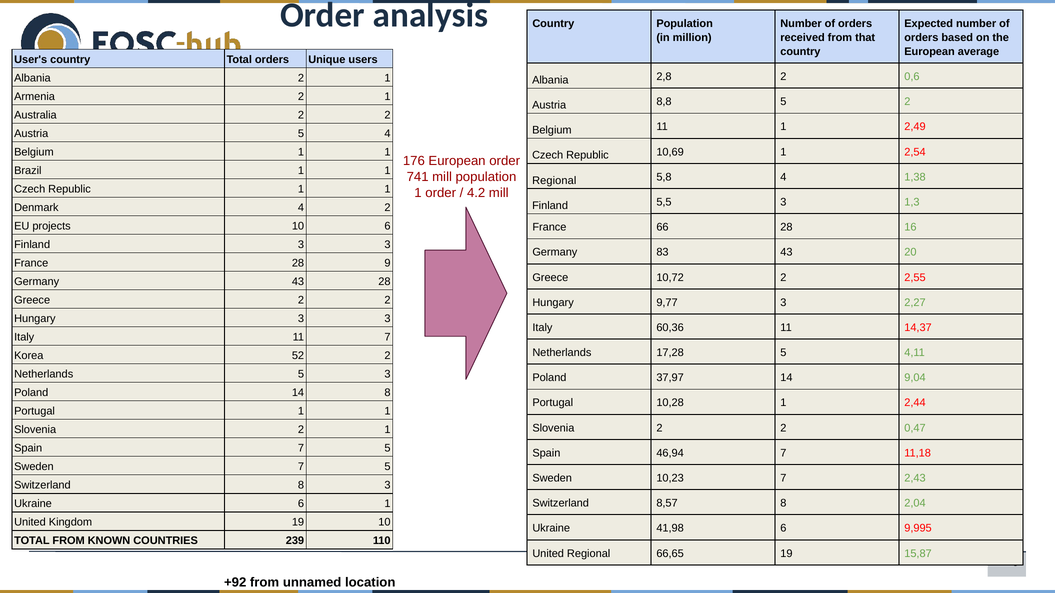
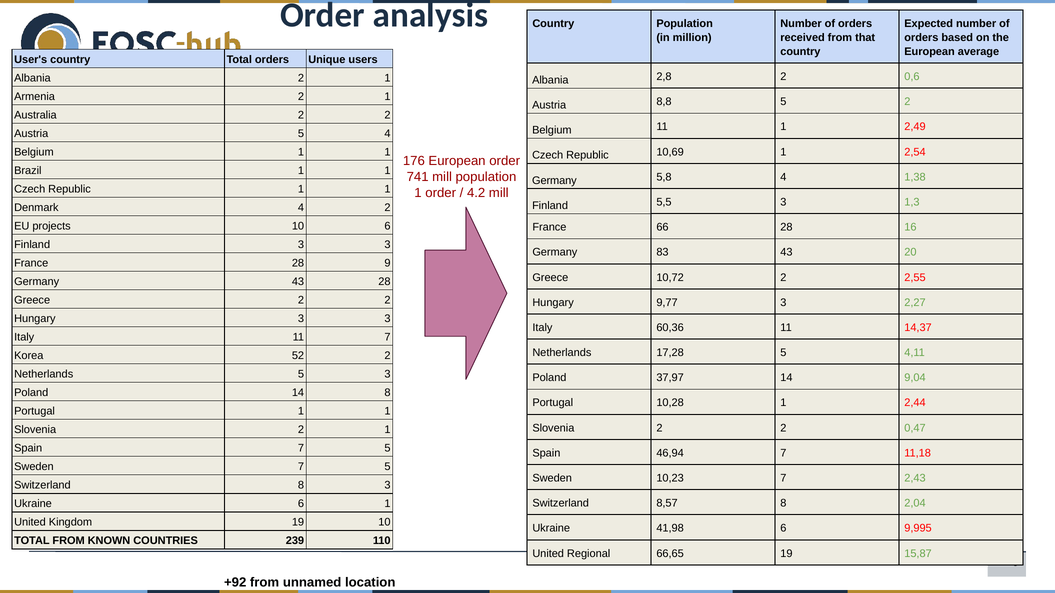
Regional at (554, 181): Regional -> Germany
